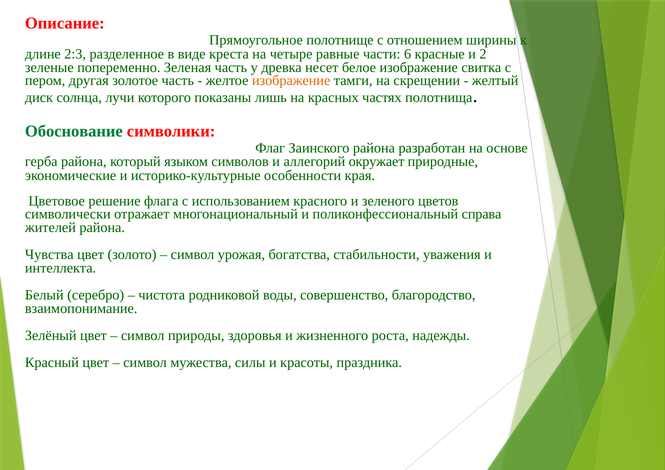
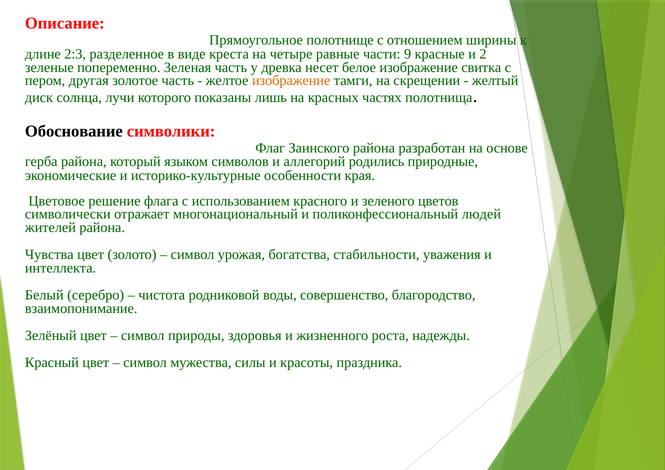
6: 6 -> 9
Обоснование colour: green -> black
окружает: окружает -> родились
справа: справа -> людей
